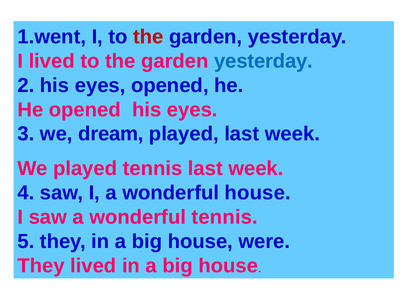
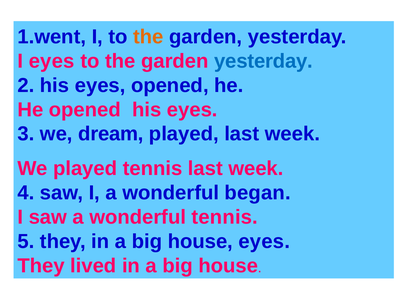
the at (148, 37) colour: red -> orange
I lived: lived -> eyes
wonderful house: house -> began
house were: were -> eyes
